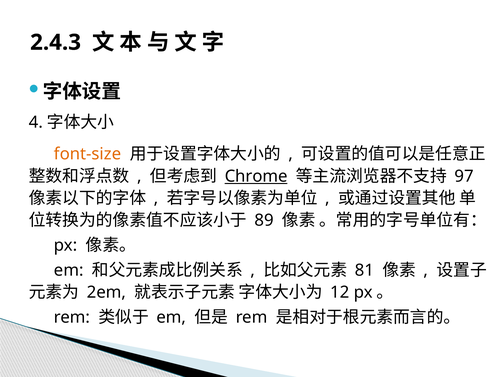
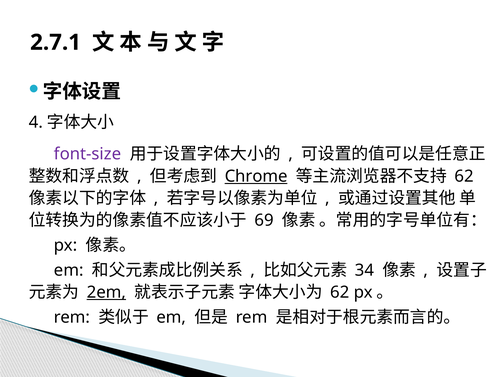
2.4.3: 2.4.3 -> 2.7.1
font-size colour: orange -> purple
97 at (464, 176): 97 -> 62
89: 89 -> 69
81: 81 -> 34
2em underline: none -> present
12 at (340, 292): 12 -> 62
